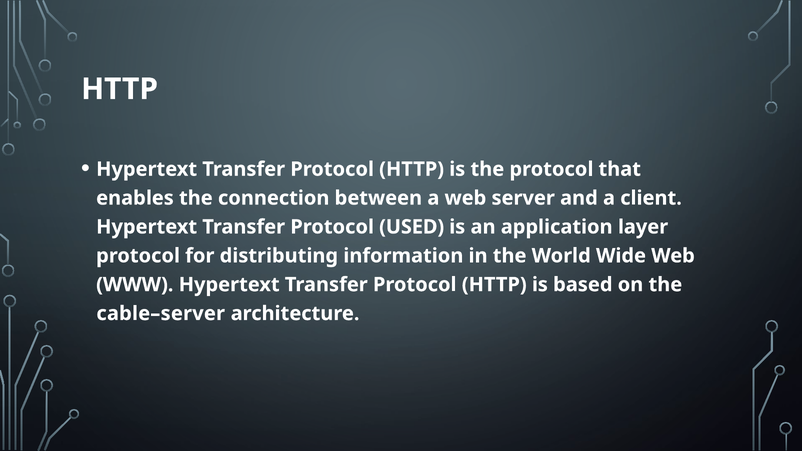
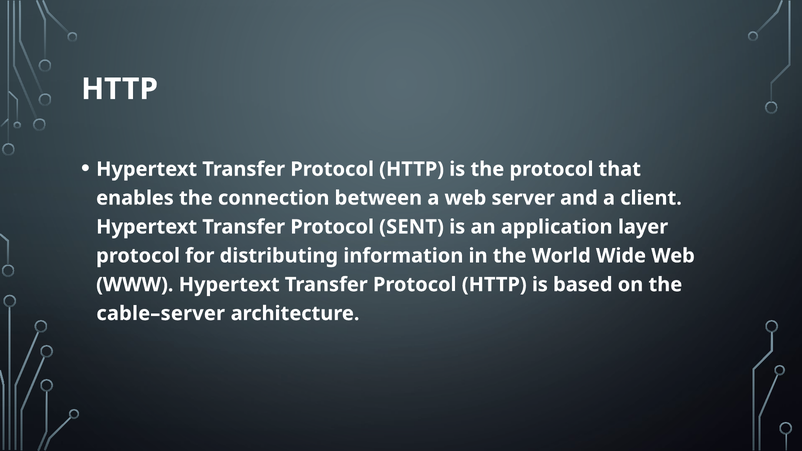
USED: USED -> SENT
